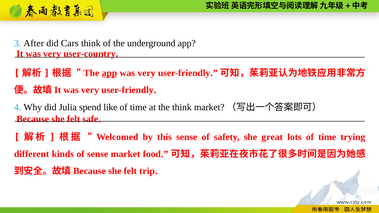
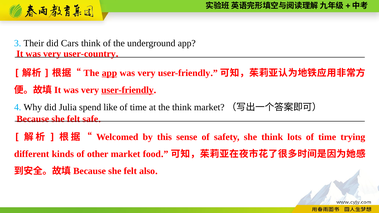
After: After -> Their
user-friendly at (127, 90) underline: none -> present
she great: great -> think
of sense: sense -> other
trip: trip -> also
